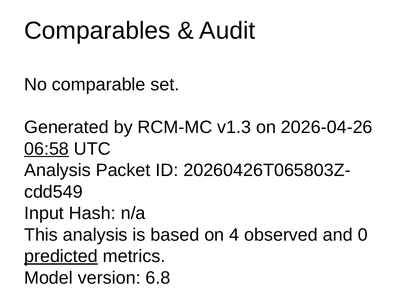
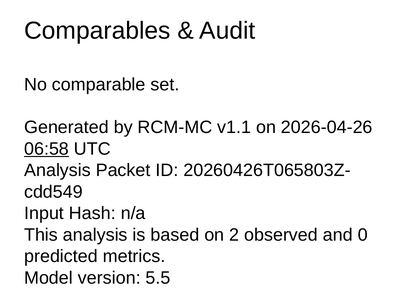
v1.3: v1.3 -> v1.1
4: 4 -> 2
predicted underline: present -> none
6.8: 6.8 -> 5.5
